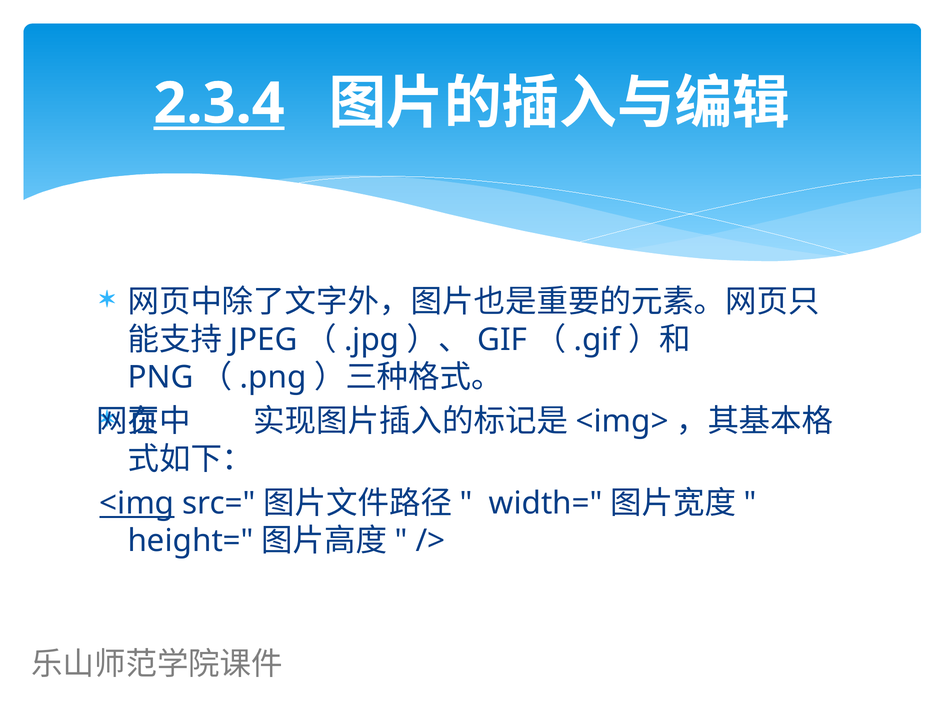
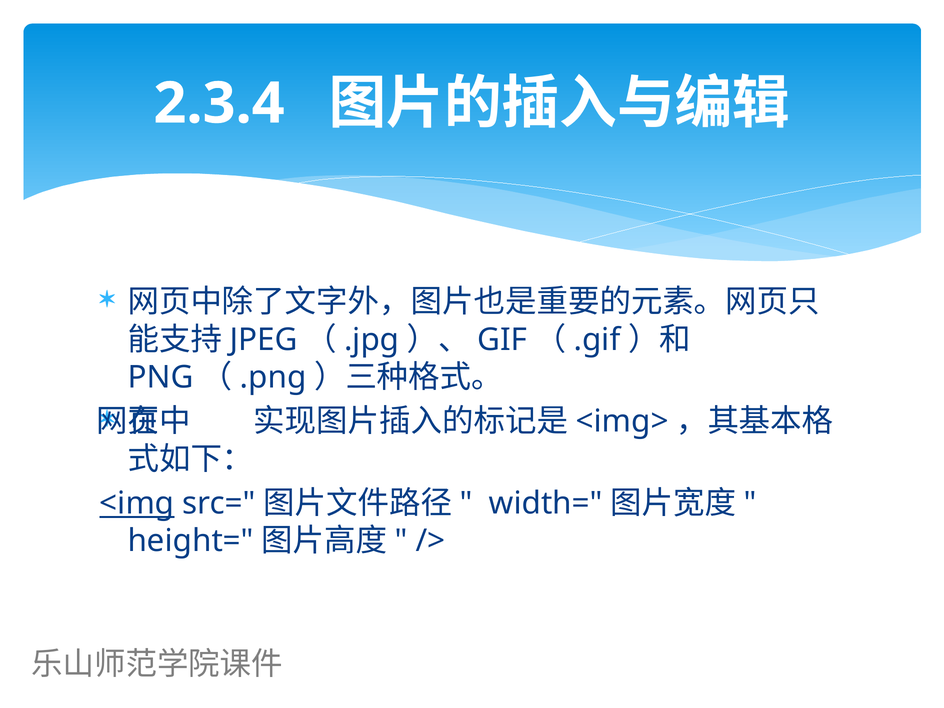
2.3.4 underline: present -> none
